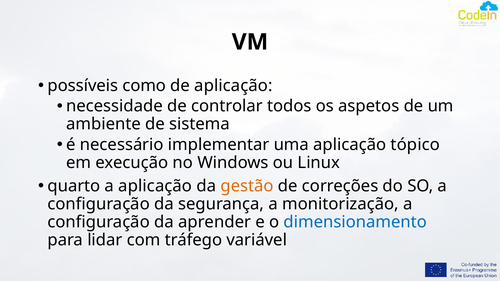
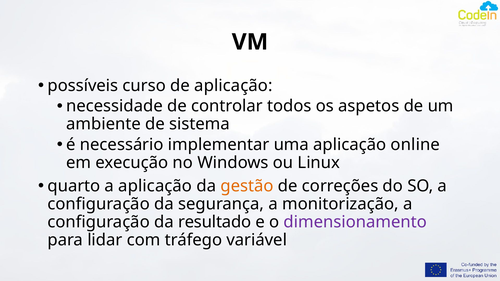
como: como -> curso
tópico: tópico -> online
aprender: aprender -> resultado
dimensionamento colour: blue -> purple
